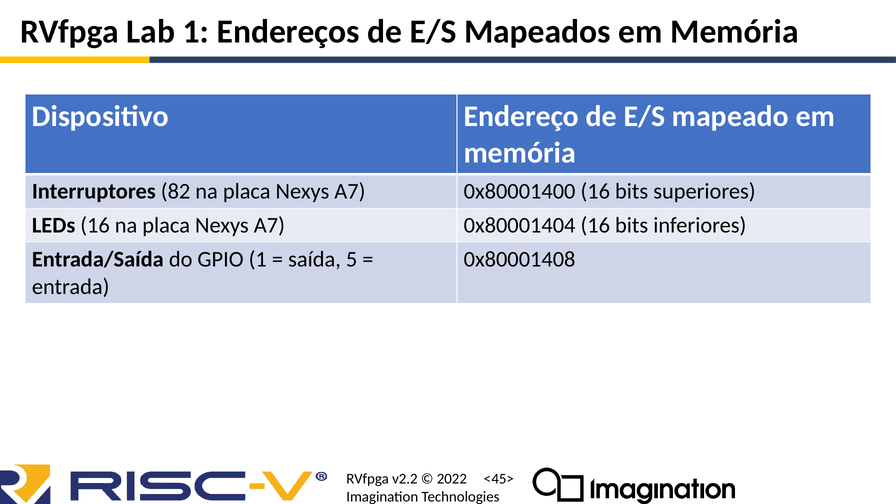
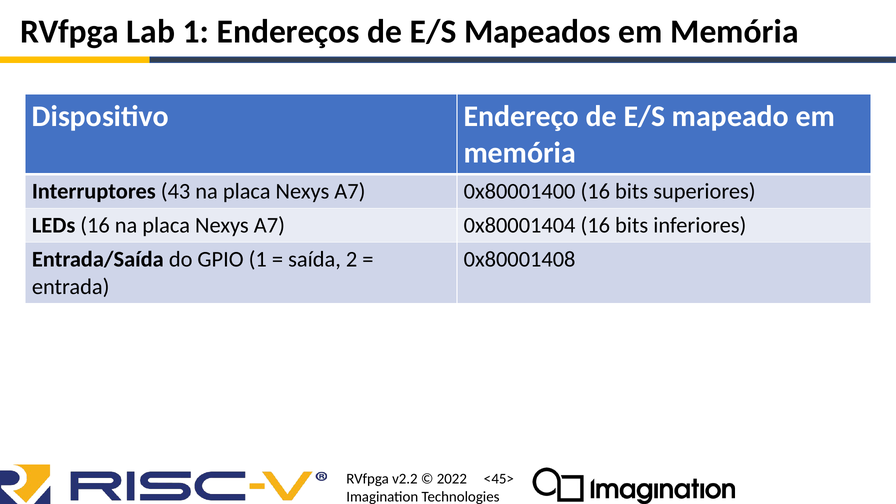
82: 82 -> 43
5: 5 -> 2
